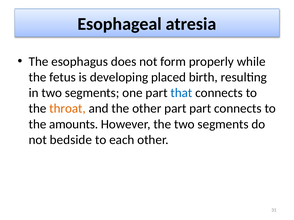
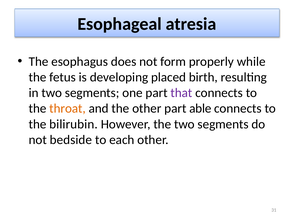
that colour: blue -> purple
part part: part -> able
amounts: amounts -> bilirubin
